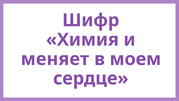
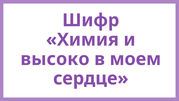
меняет: меняет -> высоко
